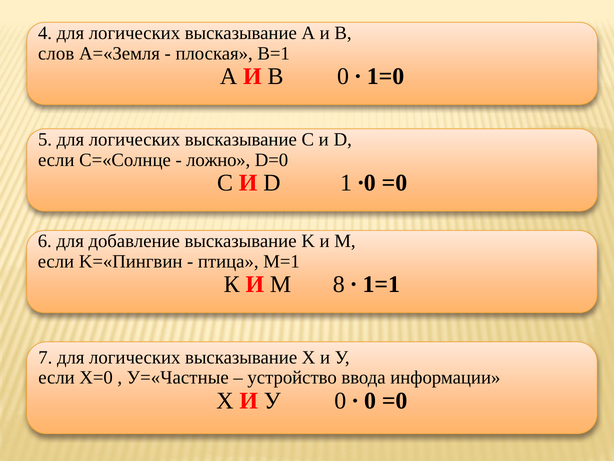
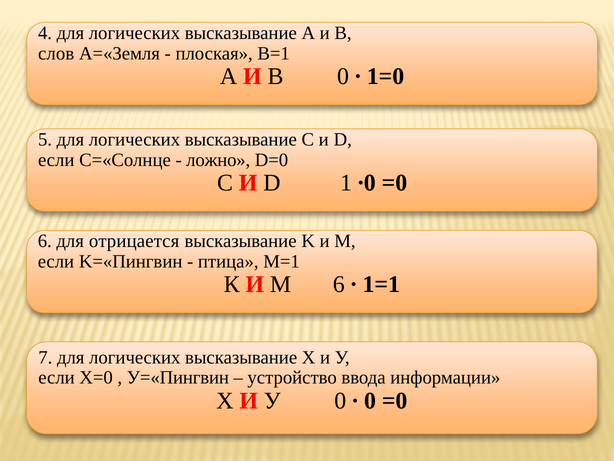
добавление: добавление -> отрицается
М 8: 8 -> 6
У=«Частные: У=«Частные -> У=«Пингвин
